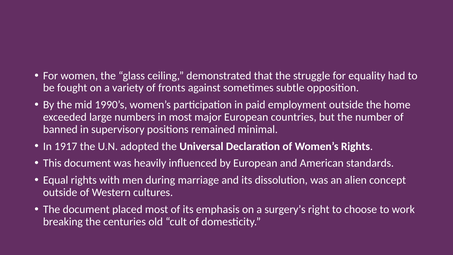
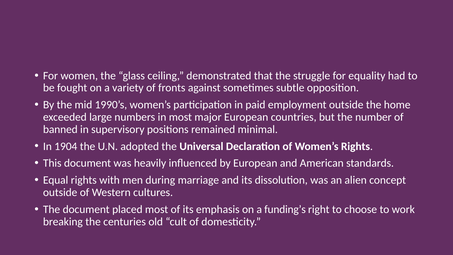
1917: 1917 -> 1904
surgery’s: surgery’s -> funding’s
